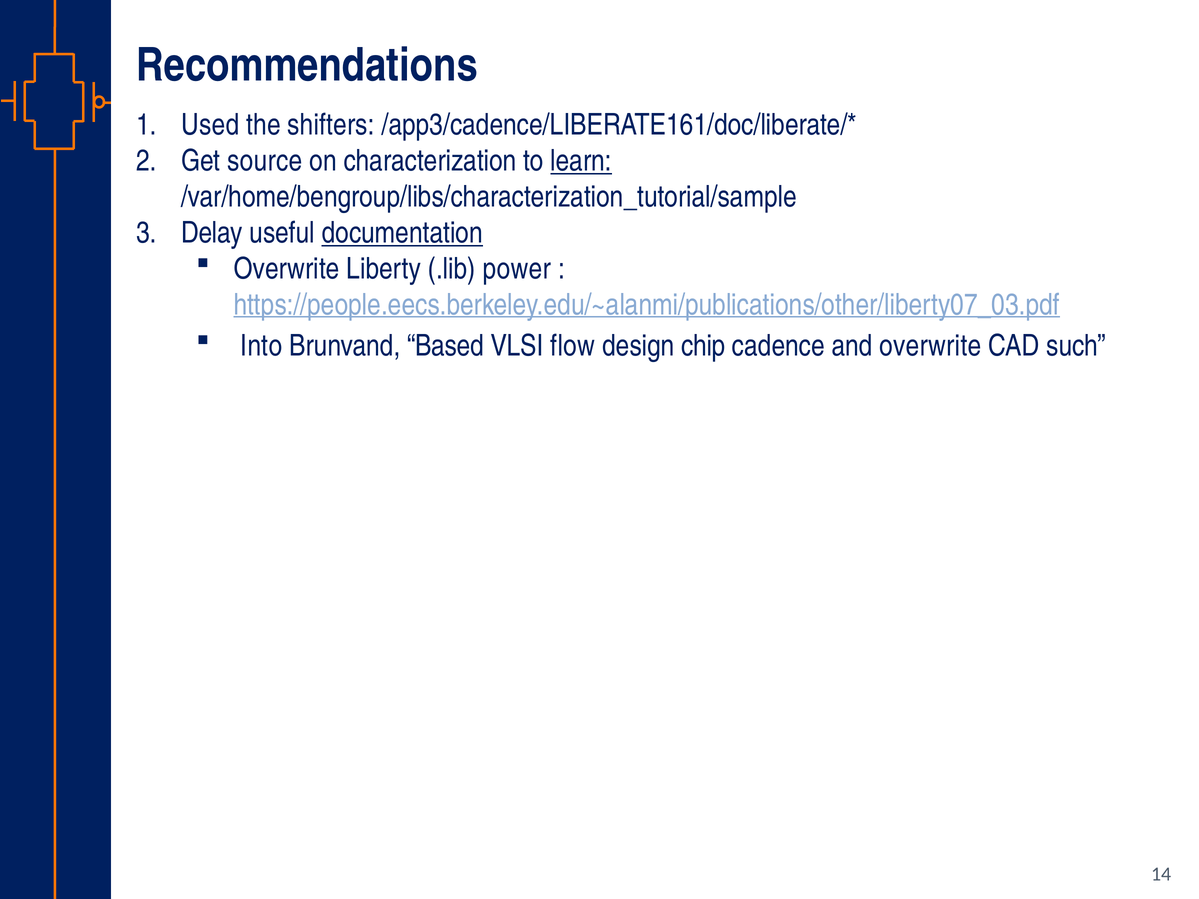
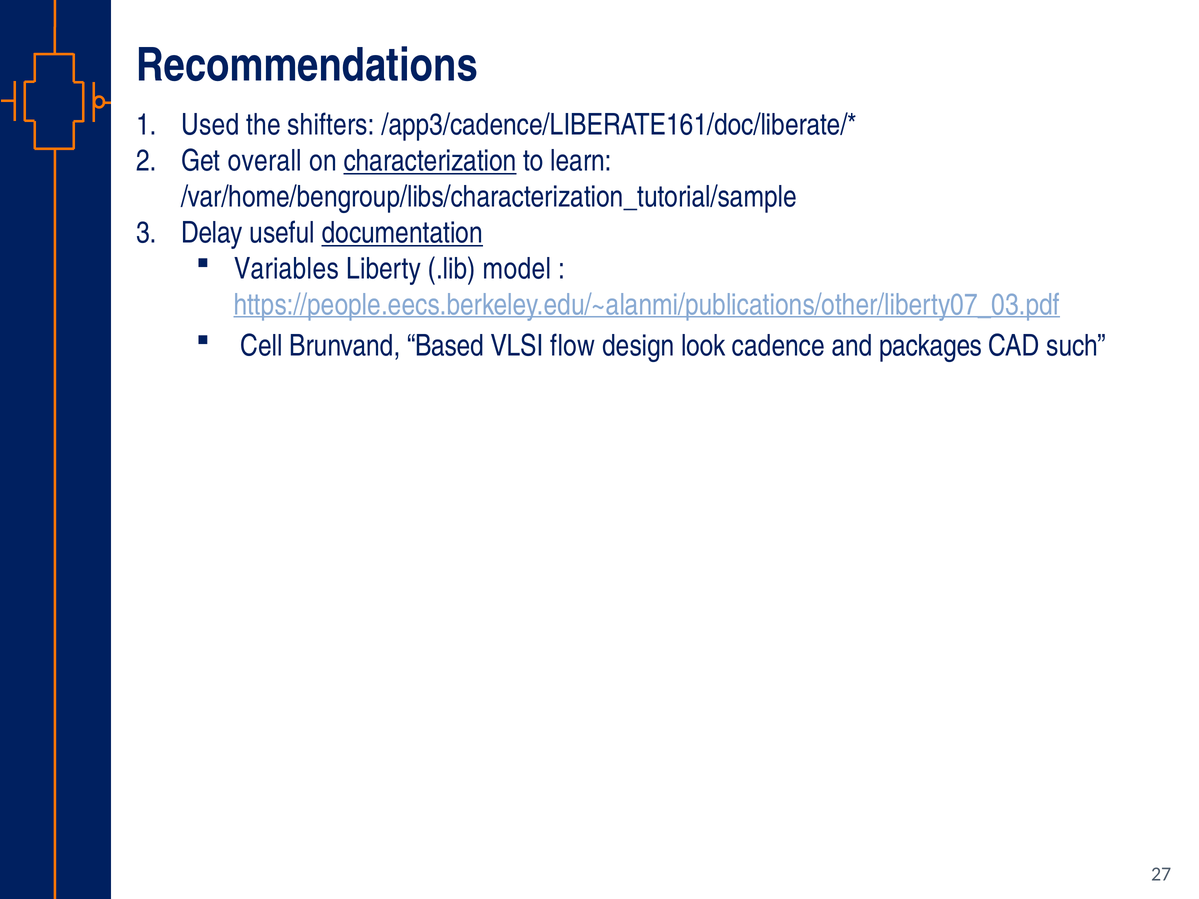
source: source -> overall
characterization underline: none -> present
learn underline: present -> none
Overwrite at (287, 269): Overwrite -> Variables
power: power -> model
Into: Into -> Cell
chip: chip -> look
and overwrite: overwrite -> packages
14: 14 -> 27
